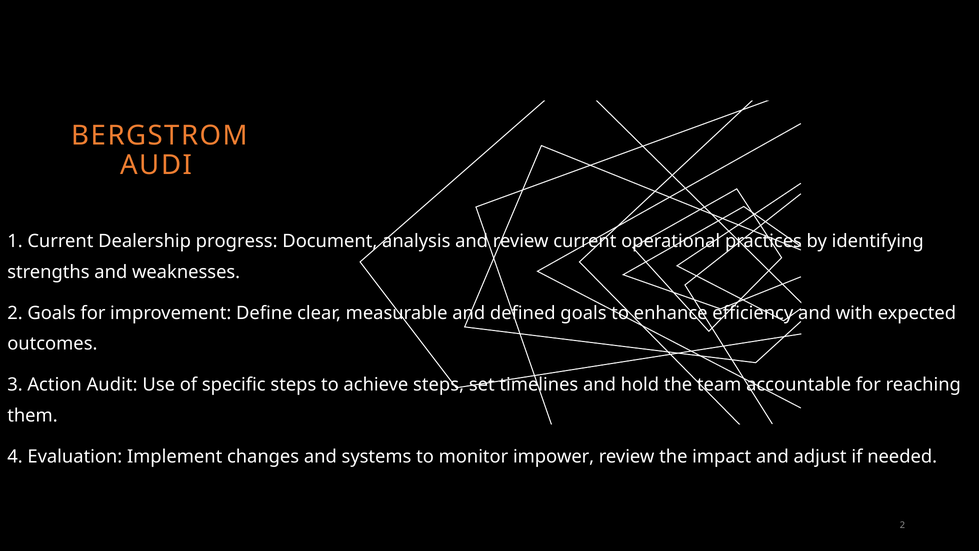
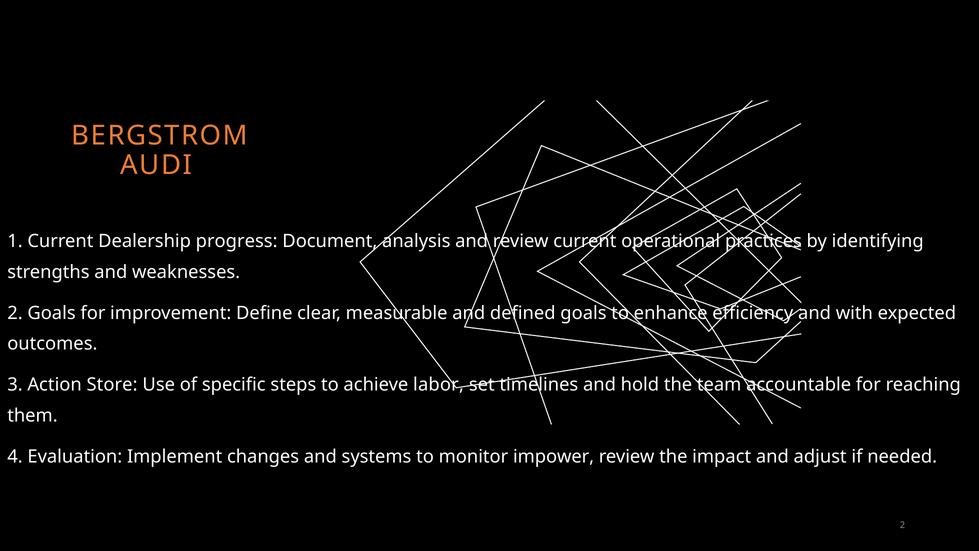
Audit: Audit -> Store
achieve steps: steps -> labor
